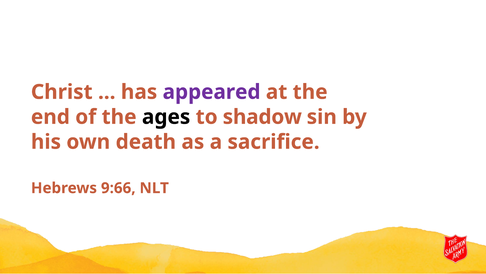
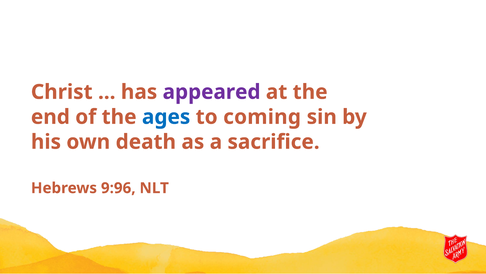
ages colour: black -> blue
shadow: shadow -> coming
9:66: 9:66 -> 9:96
